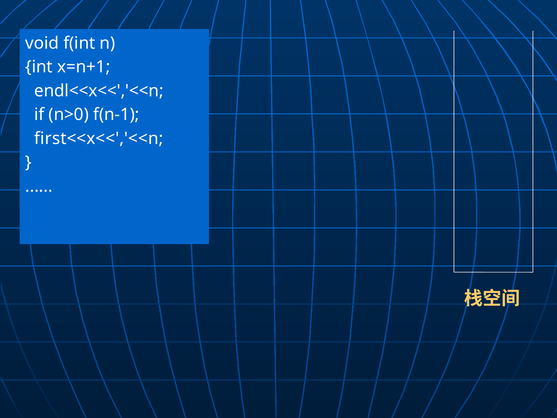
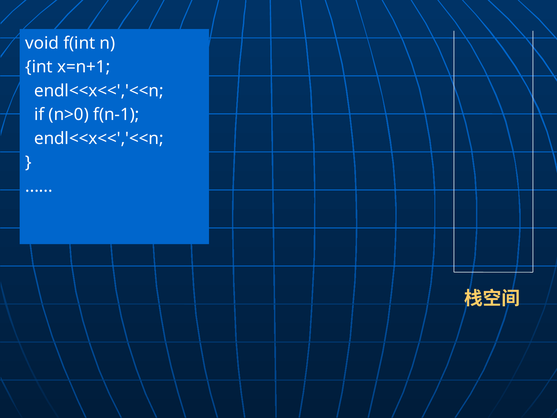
first<<x<<','<<n at (99, 138): first<<x<<','<<n -> endl<<x<<','<<n
